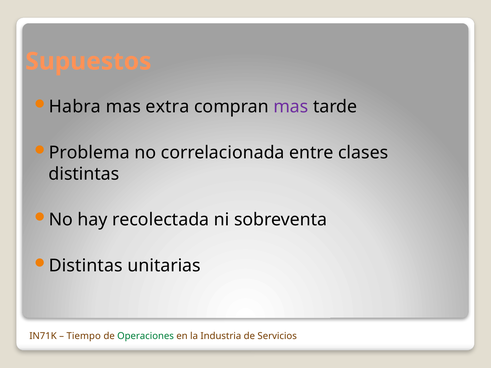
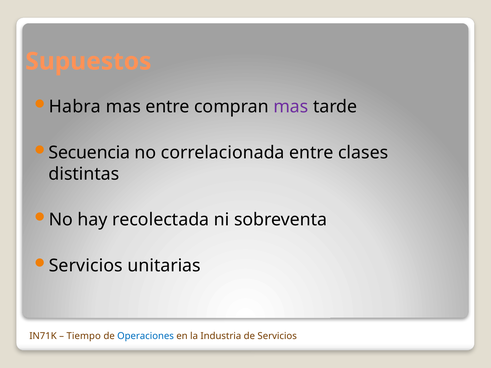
mas extra: extra -> entre
Problema: Problema -> Secuencia
Distintas at (86, 266): Distintas -> Servicios
Operaciones colour: green -> blue
